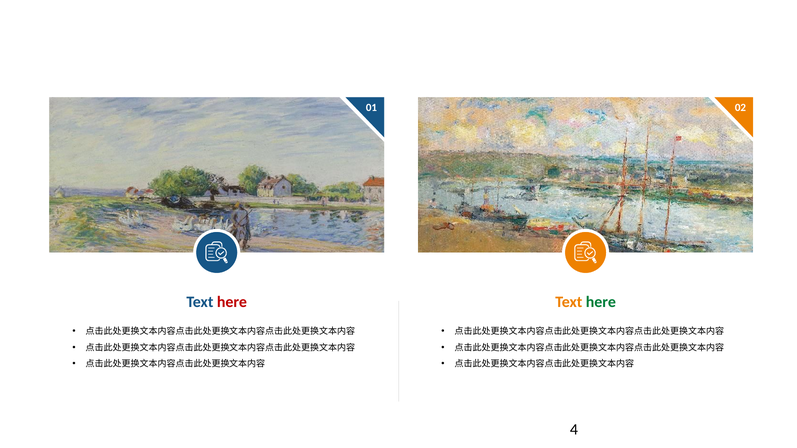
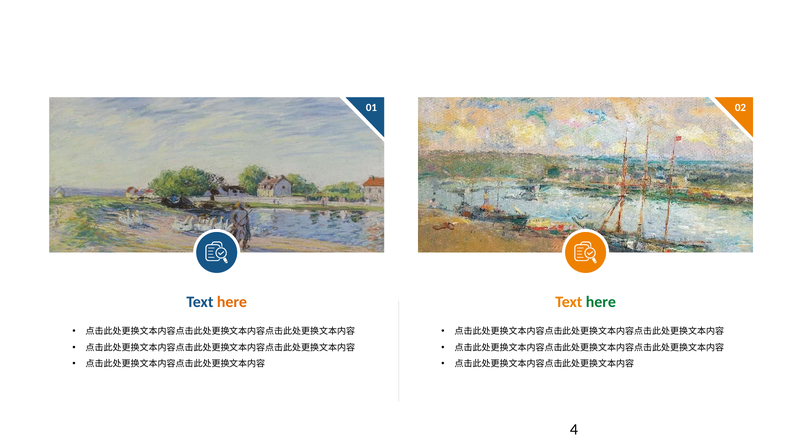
here at (232, 302) colour: red -> orange
